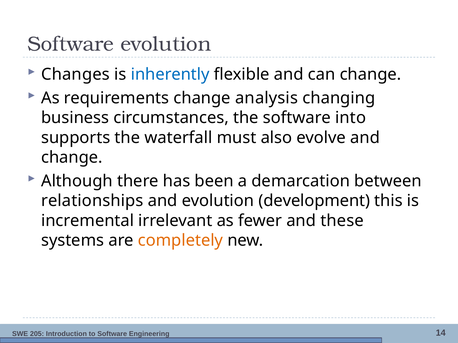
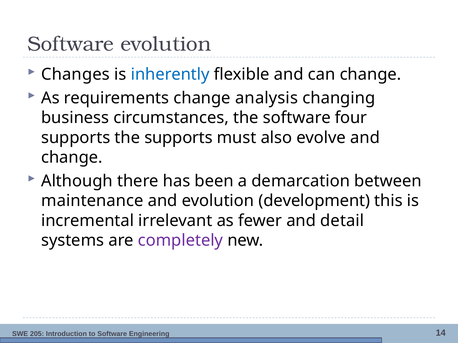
into: into -> four
the waterfall: waterfall -> supports
relationships: relationships -> maintenance
these: these -> detail
completely colour: orange -> purple
